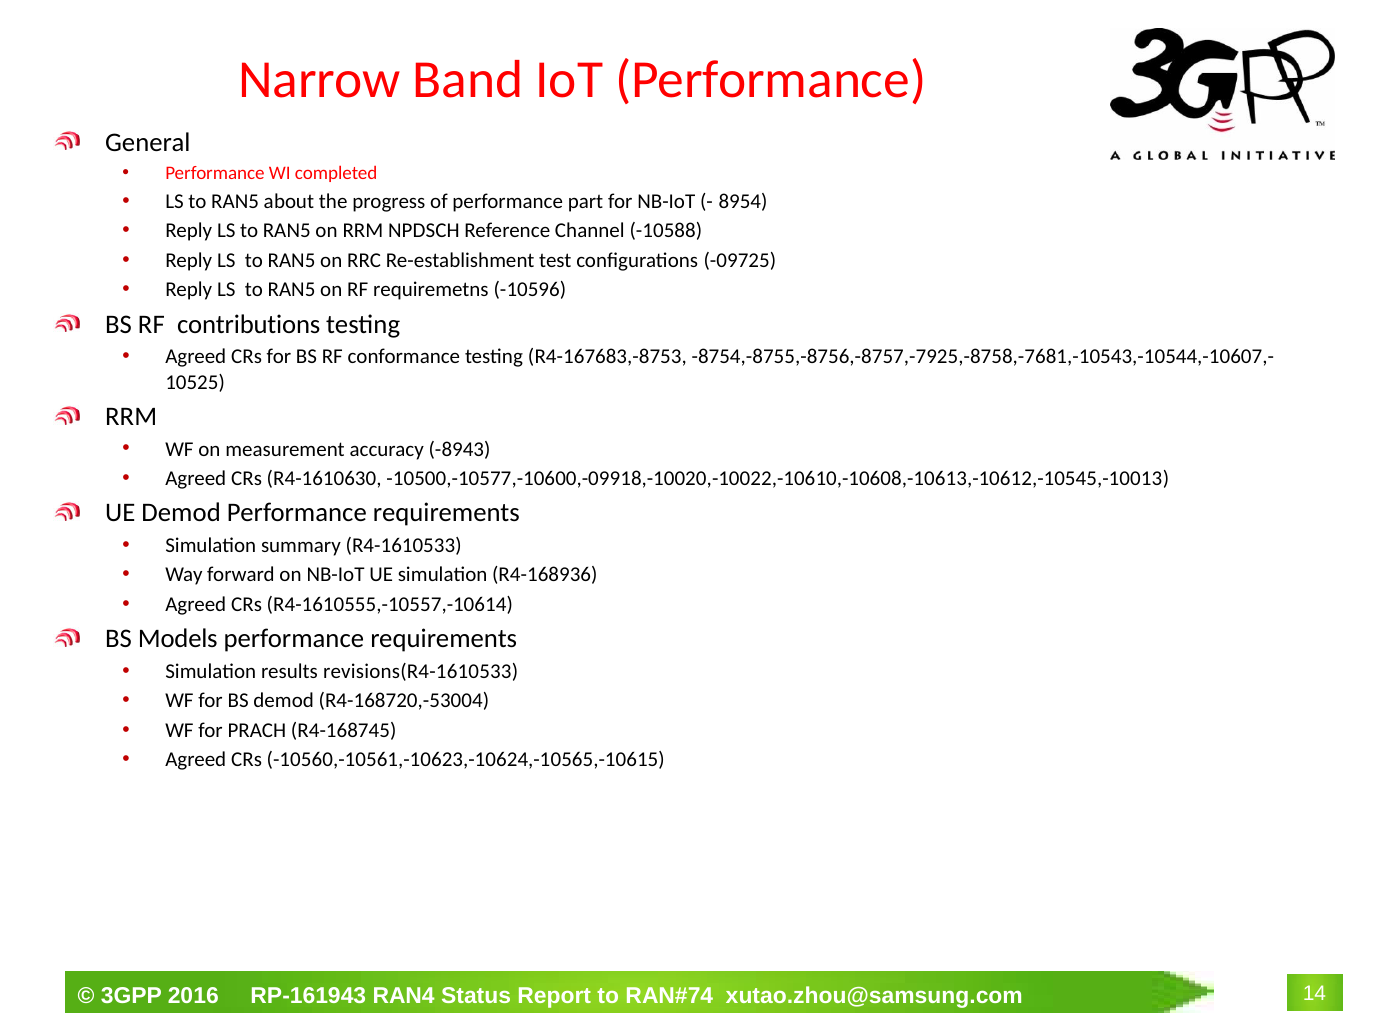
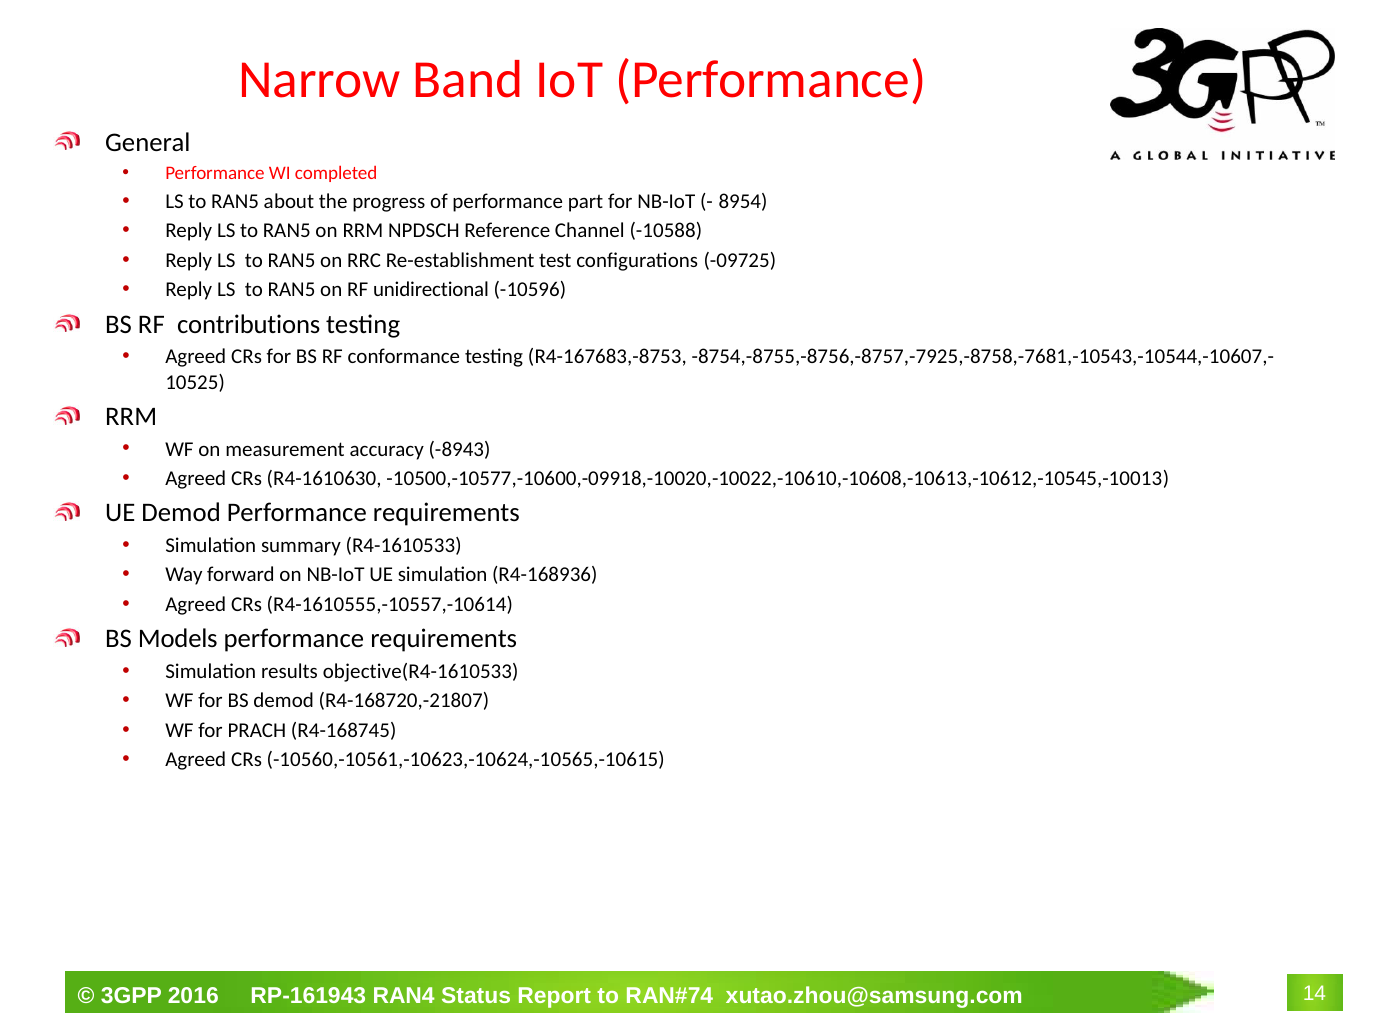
requiremetns: requiremetns -> unidirectional
revisions(R4-1610533: revisions(R4-1610533 -> objective(R4-1610533
R4-168720,-53004: R4-168720,-53004 -> R4-168720,-21807
